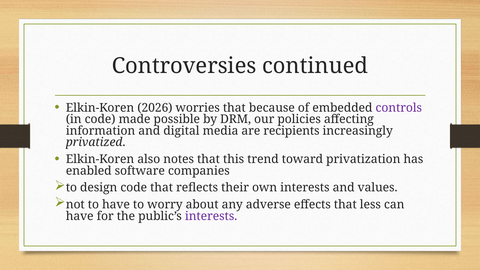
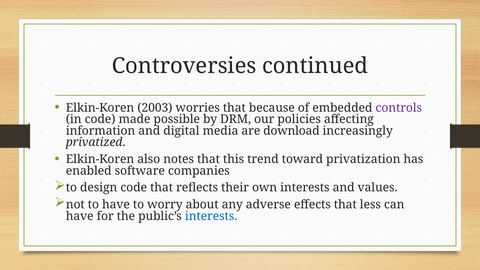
2026: 2026 -> 2003
recipients: recipients -> download
interests at (211, 216) colour: purple -> blue
